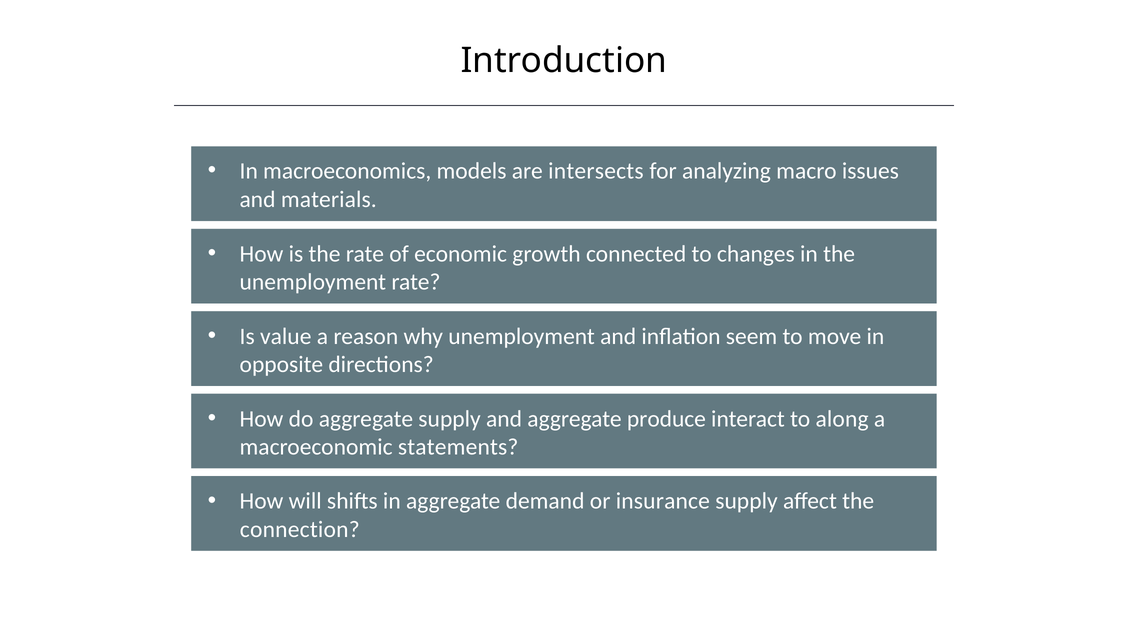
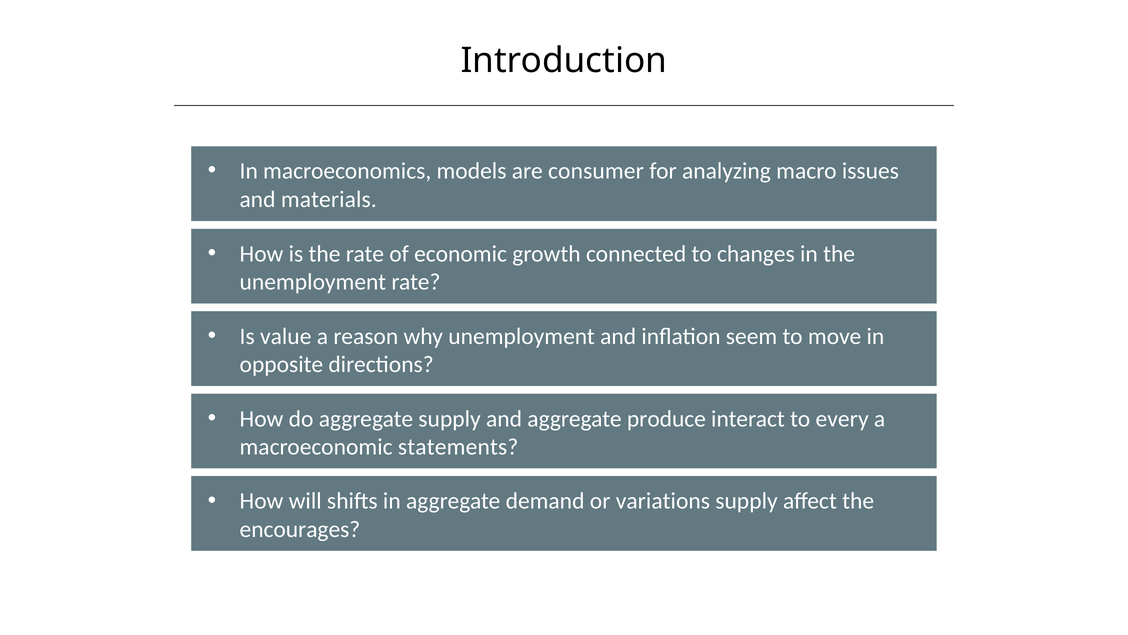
intersects: intersects -> consumer
along: along -> every
insurance: insurance -> variations
connection: connection -> encourages
